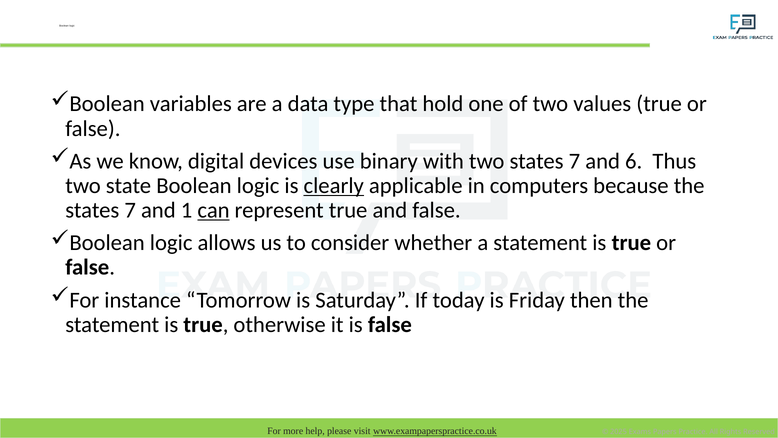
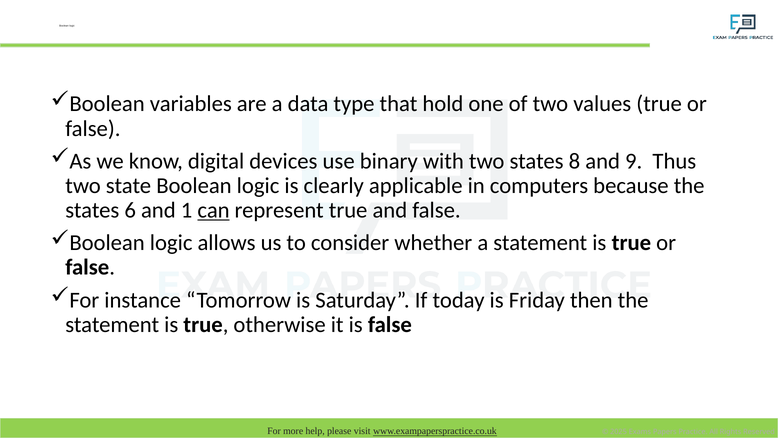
two states 7: 7 -> 8
6: 6 -> 9
clearly underline: present -> none
7 at (130, 210): 7 -> 6
